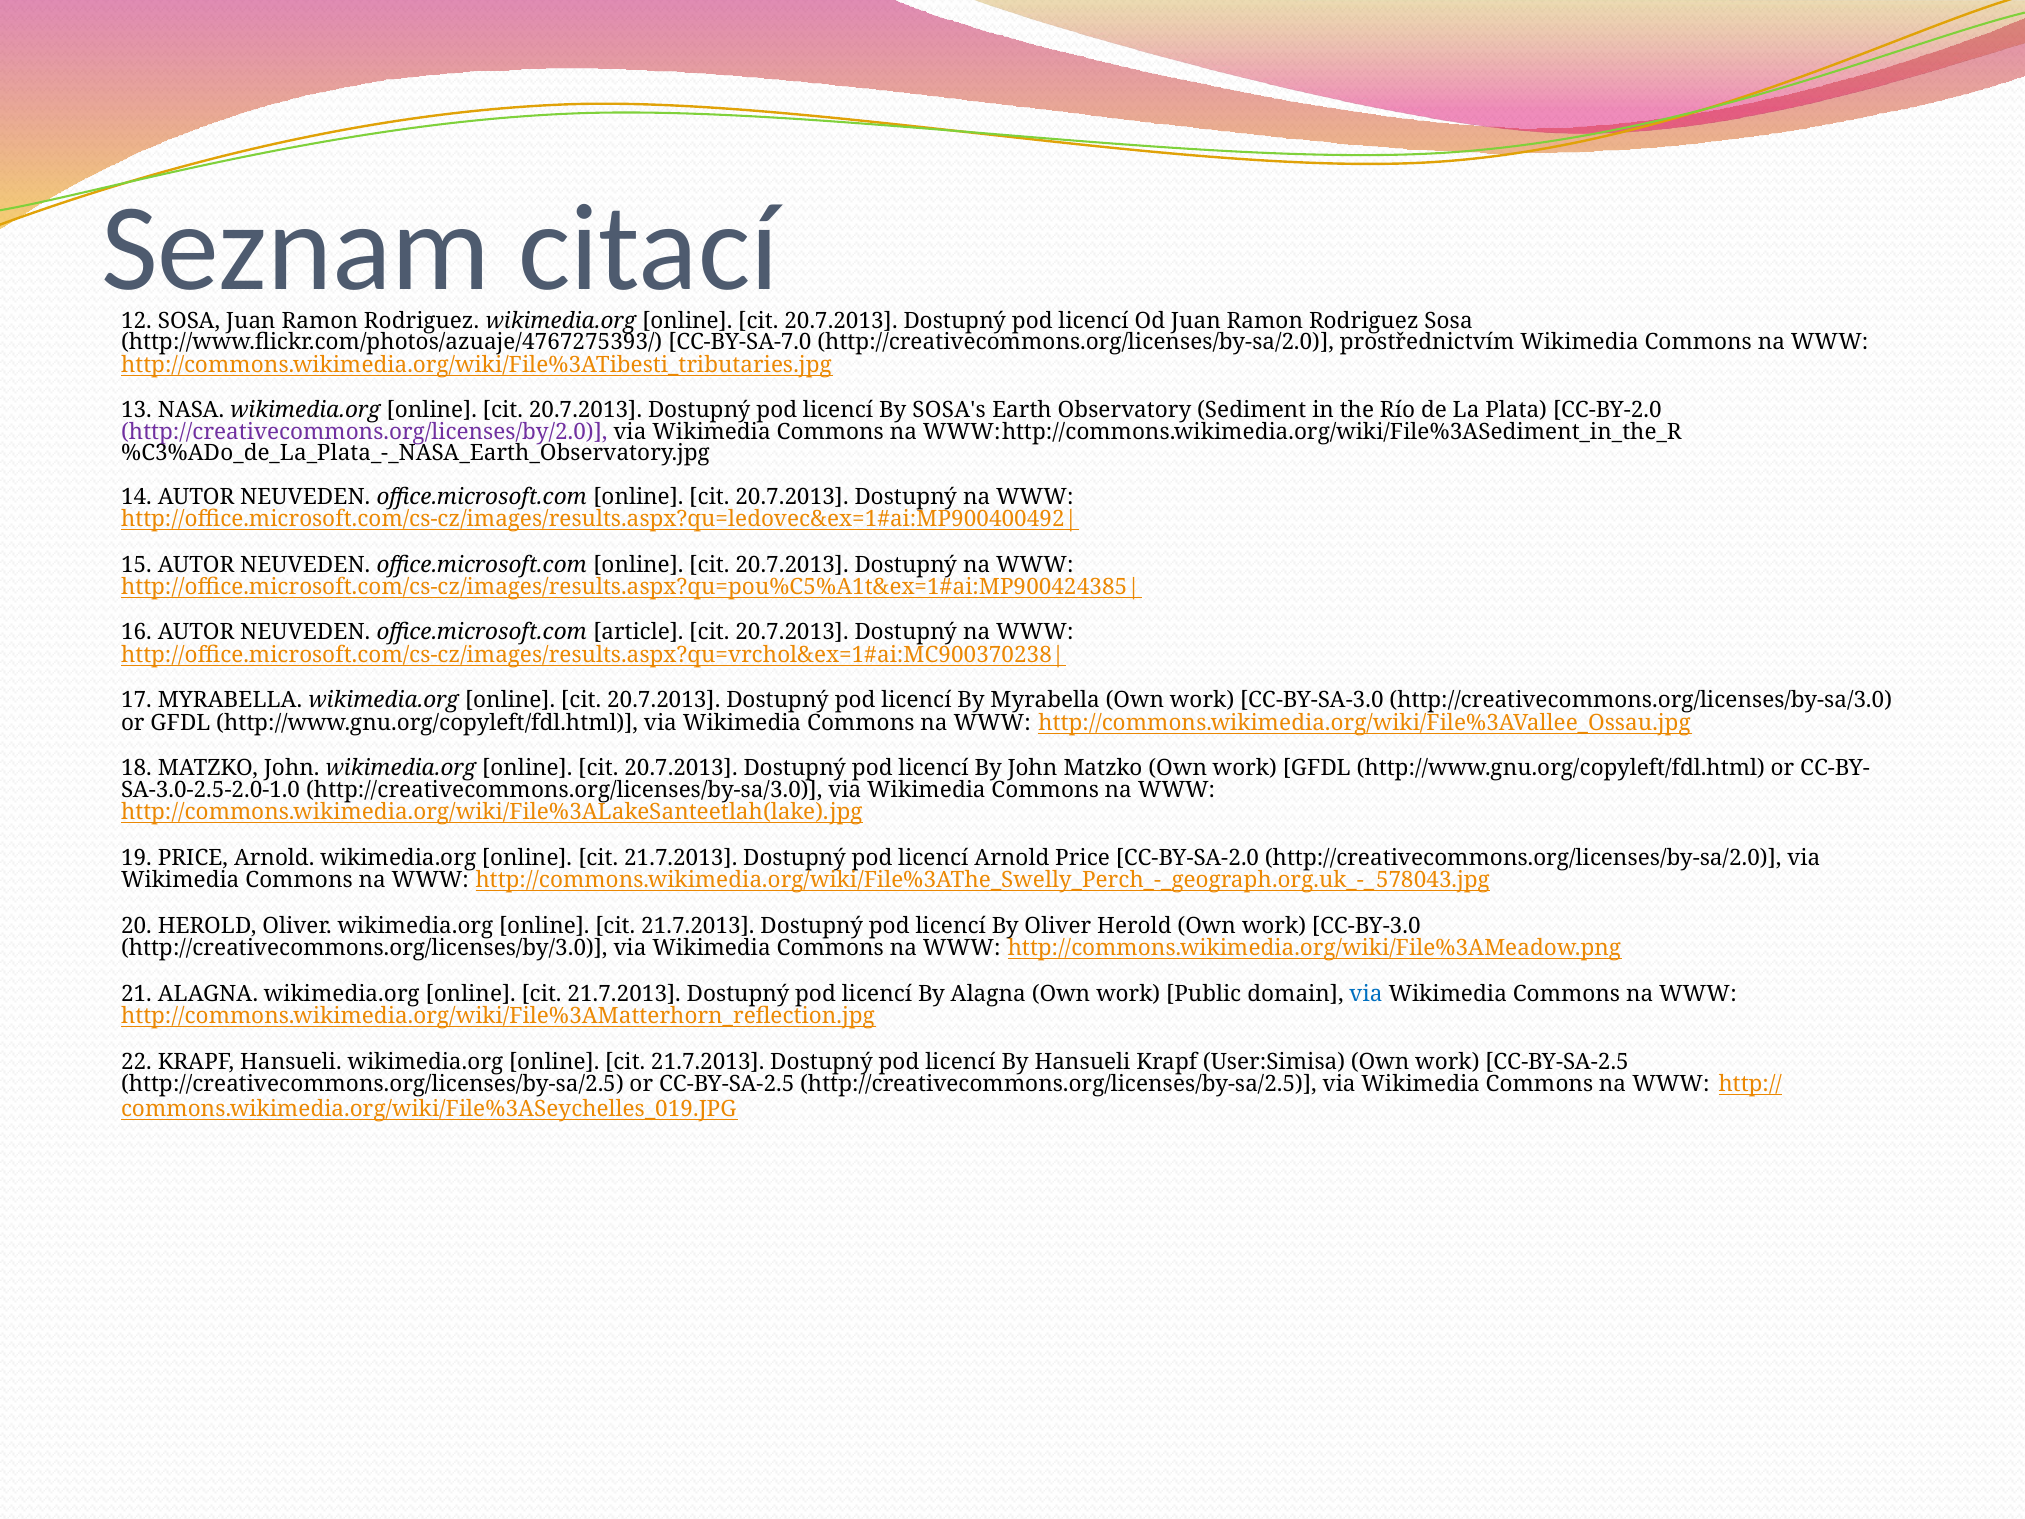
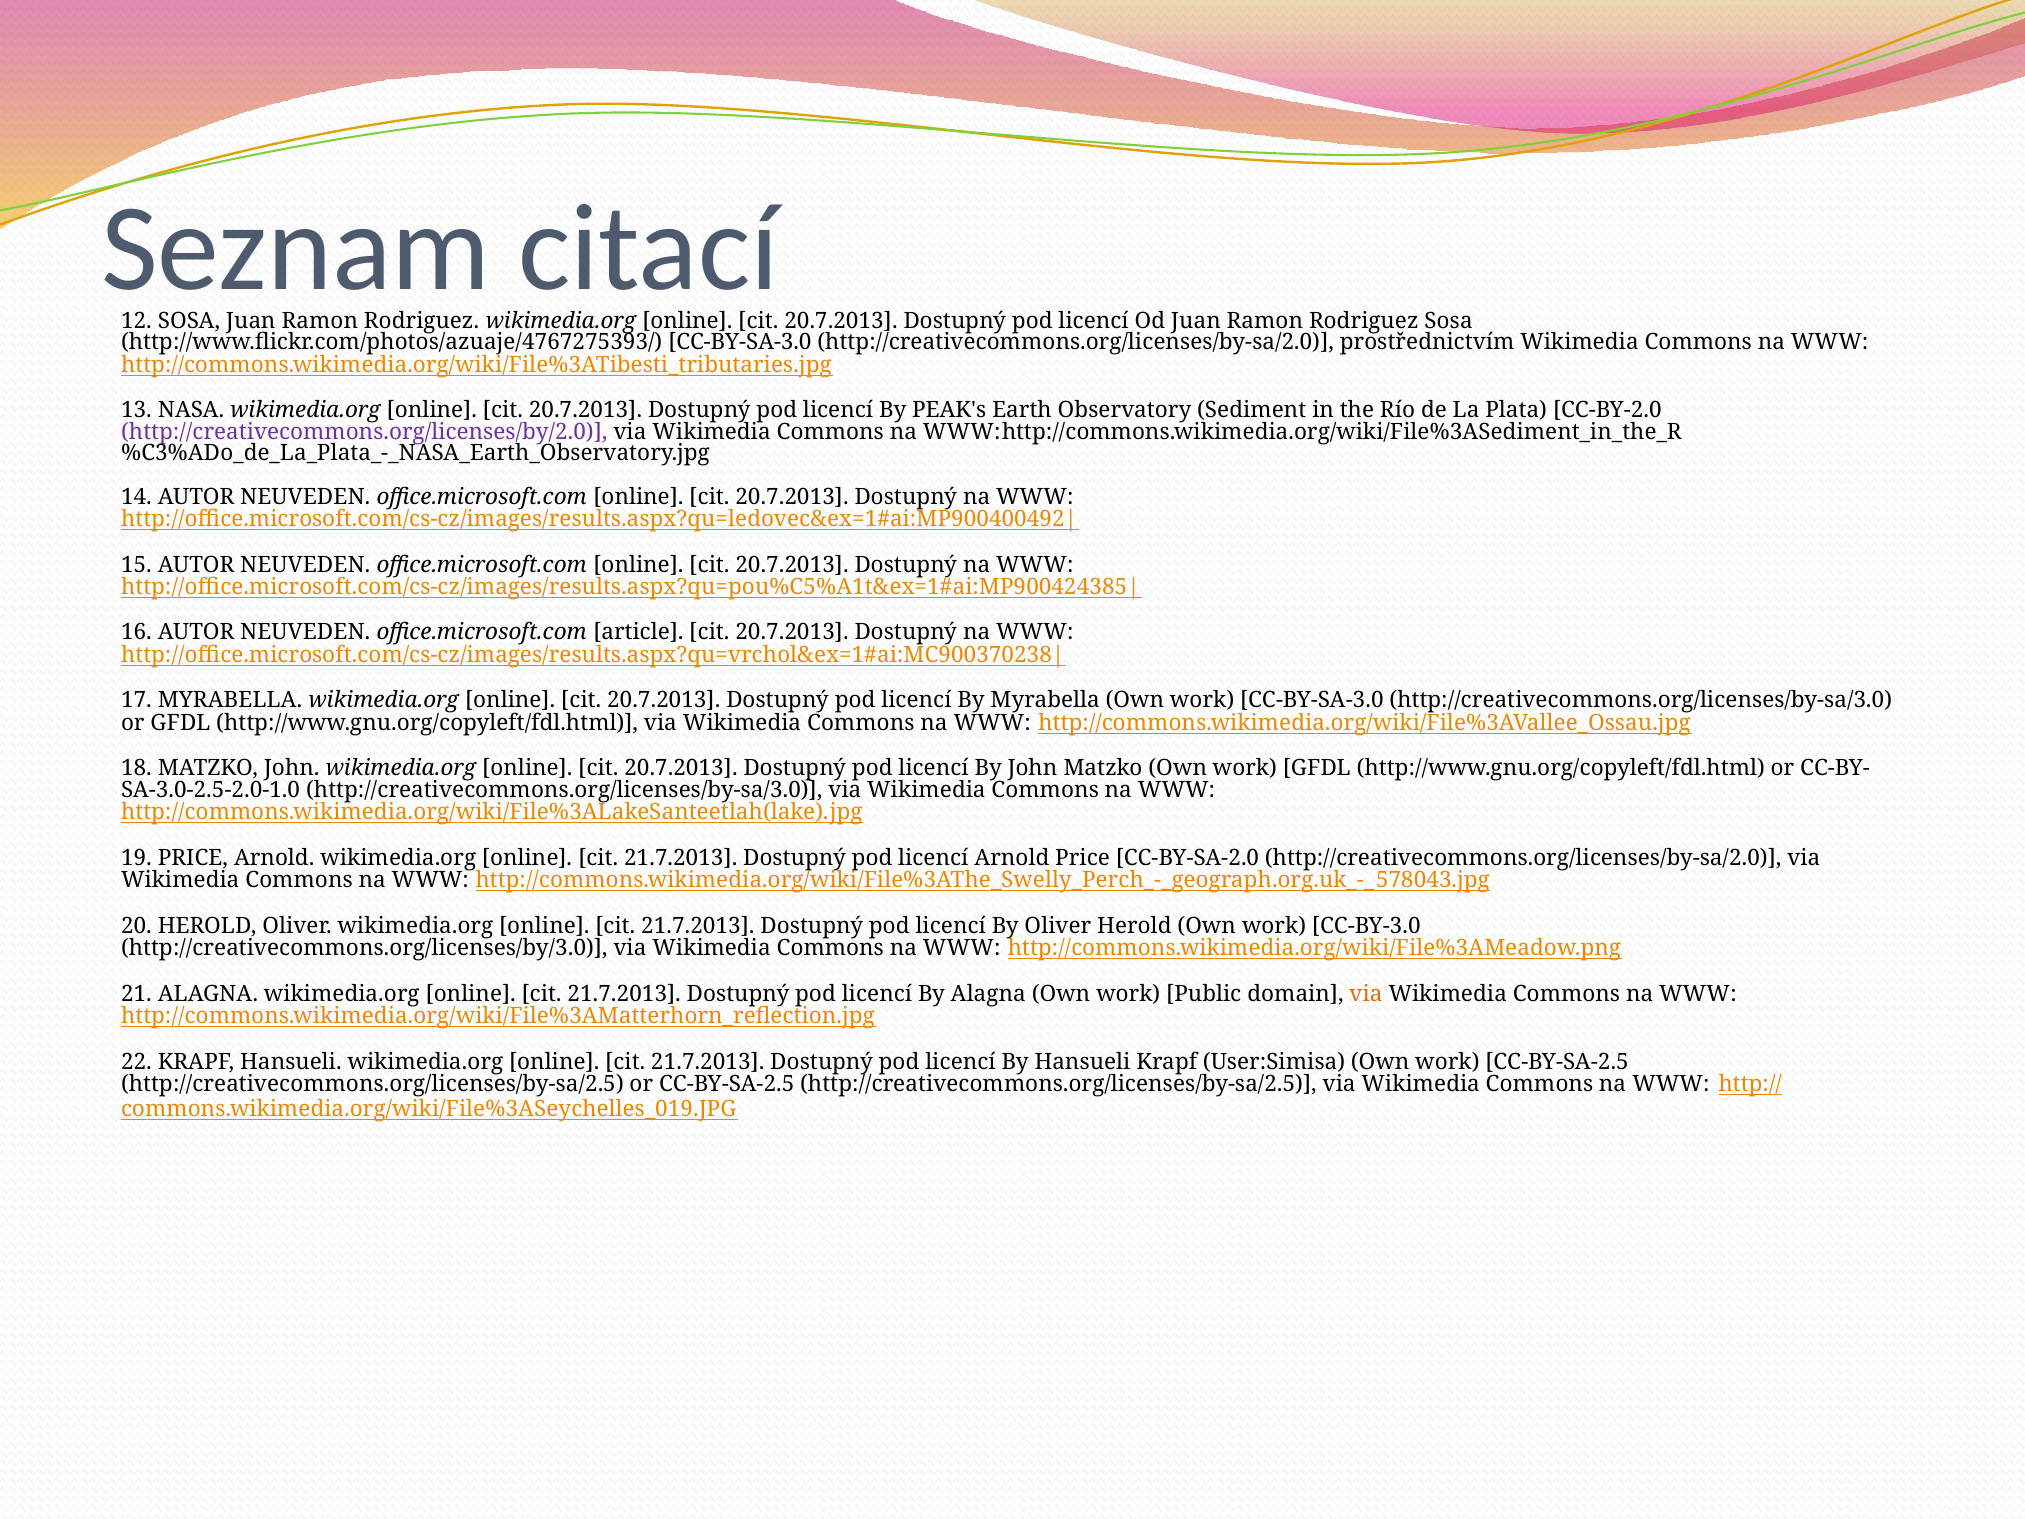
http://www.flickr.com/photos/azuaje/4767275393/ CC-BY-SA-7.0: CC-BY-SA-7.0 -> CC-BY-SA-3.0
SOSA's: SOSA's -> PEAK's
via at (1366, 994) colour: blue -> orange
